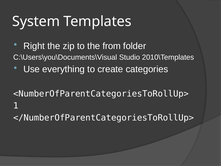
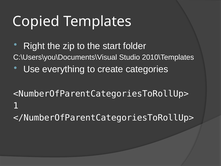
System: System -> Copied
from: from -> start
